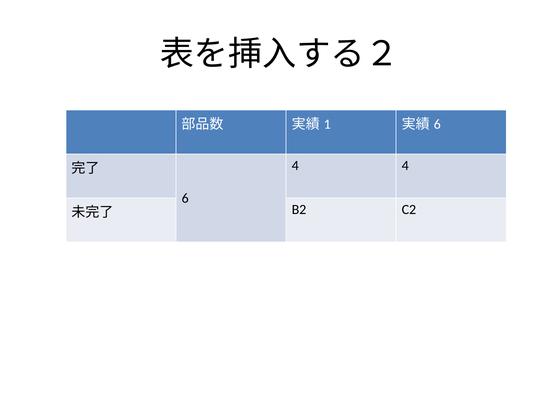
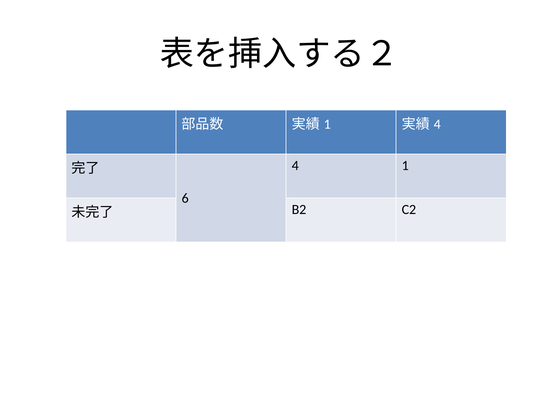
6 at (437, 124): 6 -> 4
4 4: 4 -> 1
